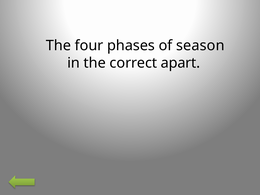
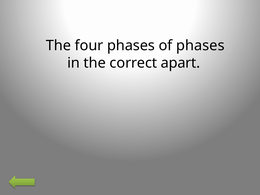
of season: season -> phases
